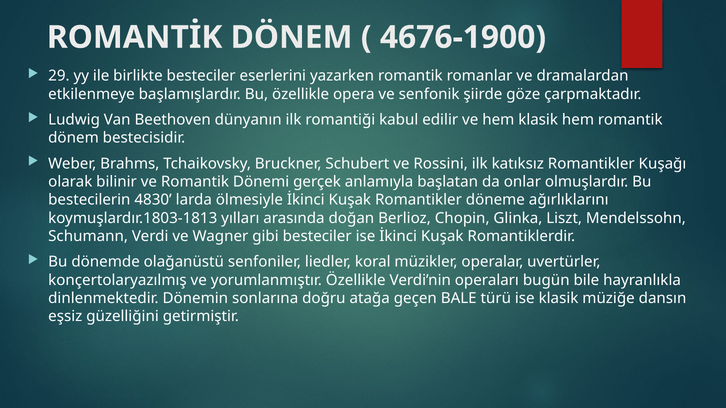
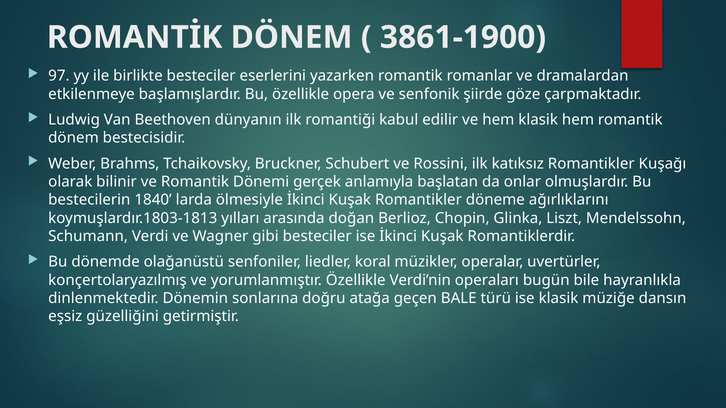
4676-1900: 4676-1900 -> 3861-1900
29: 29 -> 97
4830: 4830 -> 1840
